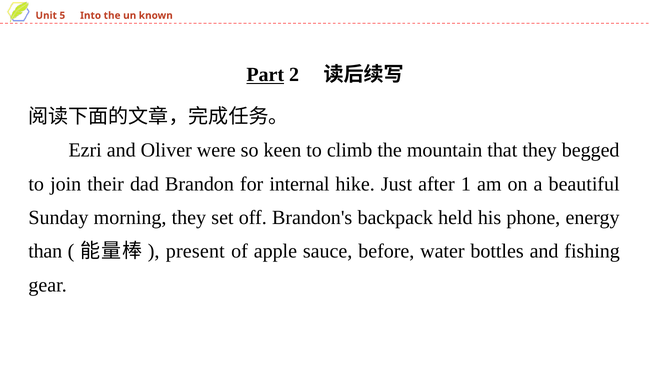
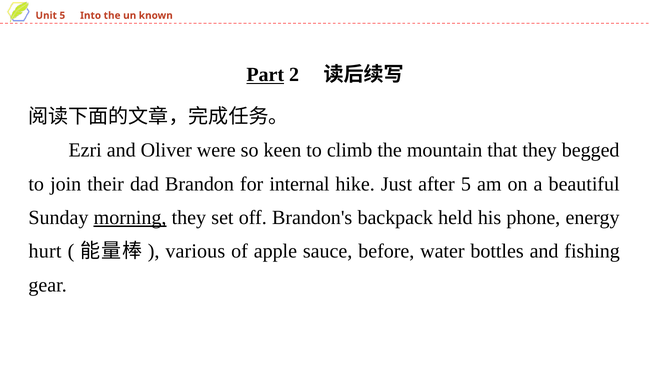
after 1: 1 -> 5
morning underline: none -> present
than: than -> hurt
present: present -> various
